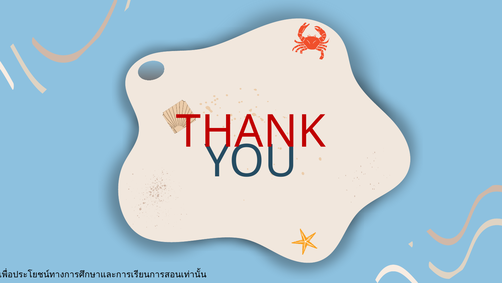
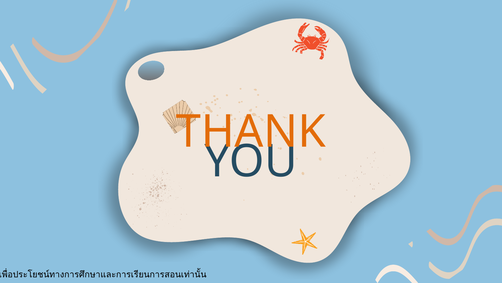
THANK colour: red -> orange
